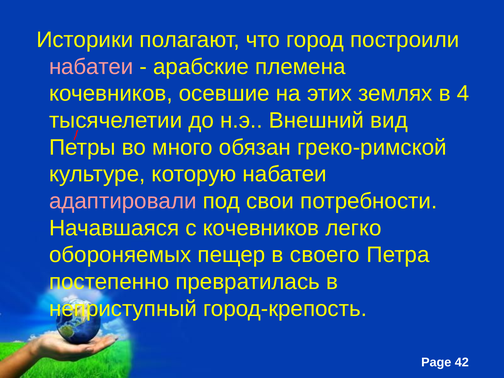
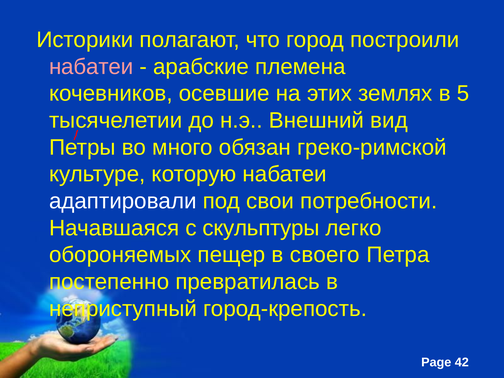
4: 4 -> 5
адаптировали colour: pink -> white
с кочевников: кочевников -> скульптуры
